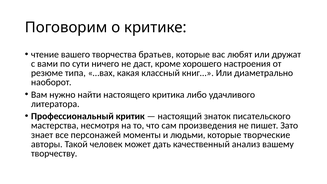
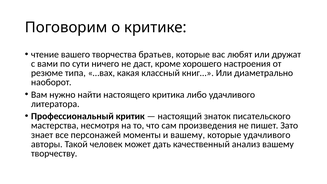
и людьми: людьми -> вашему
которые творческие: творческие -> удачливого
